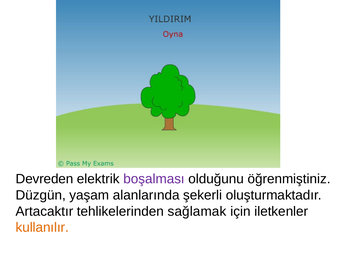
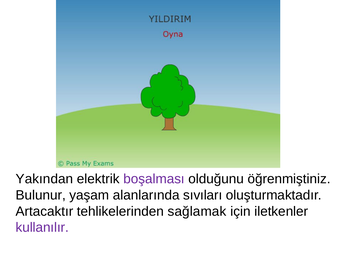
Devreden: Devreden -> Yakından
Düzgün: Düzgün -> Bulunur
şekerli: şekerli -> sıvıları
kullanılır colour: orange -> purple
